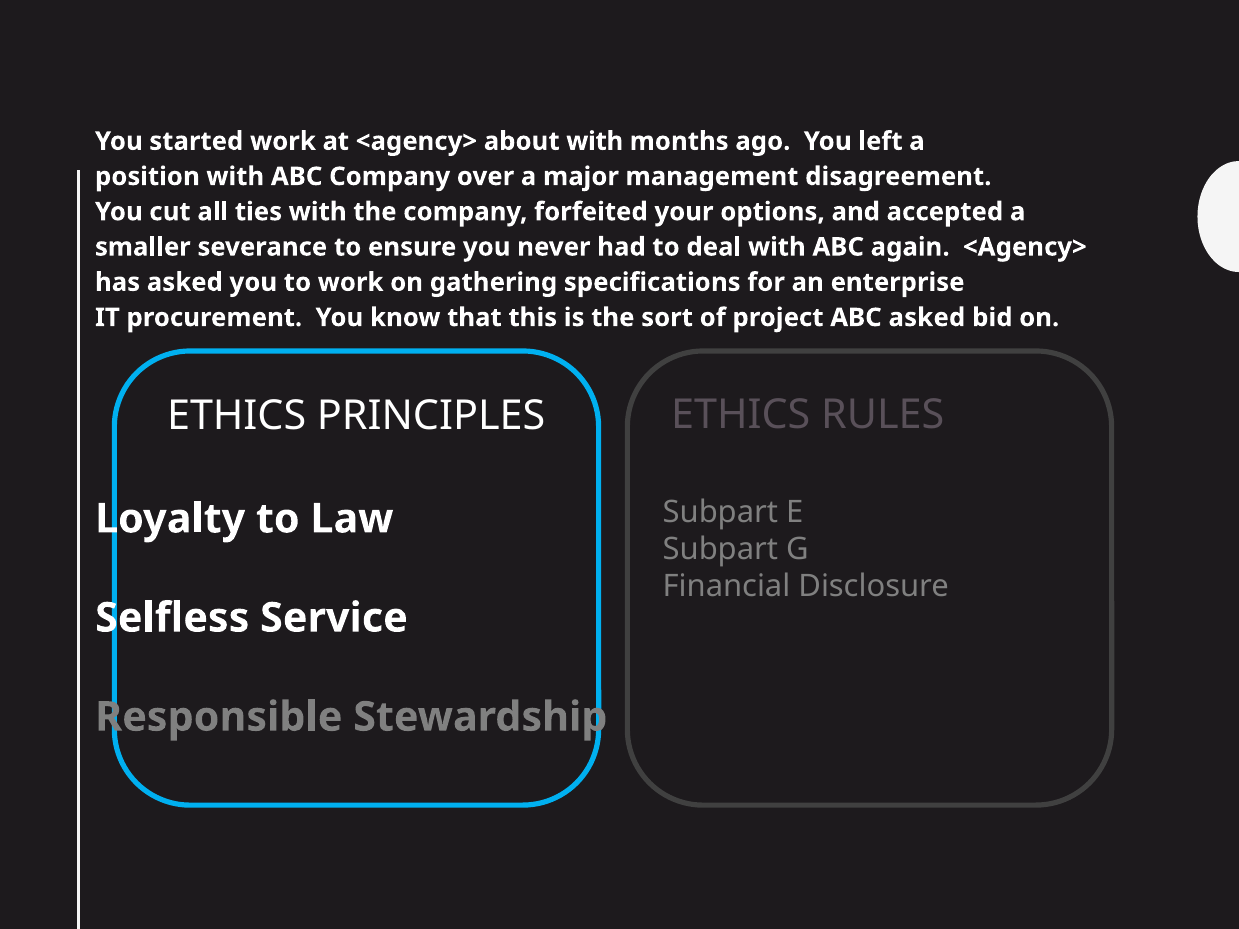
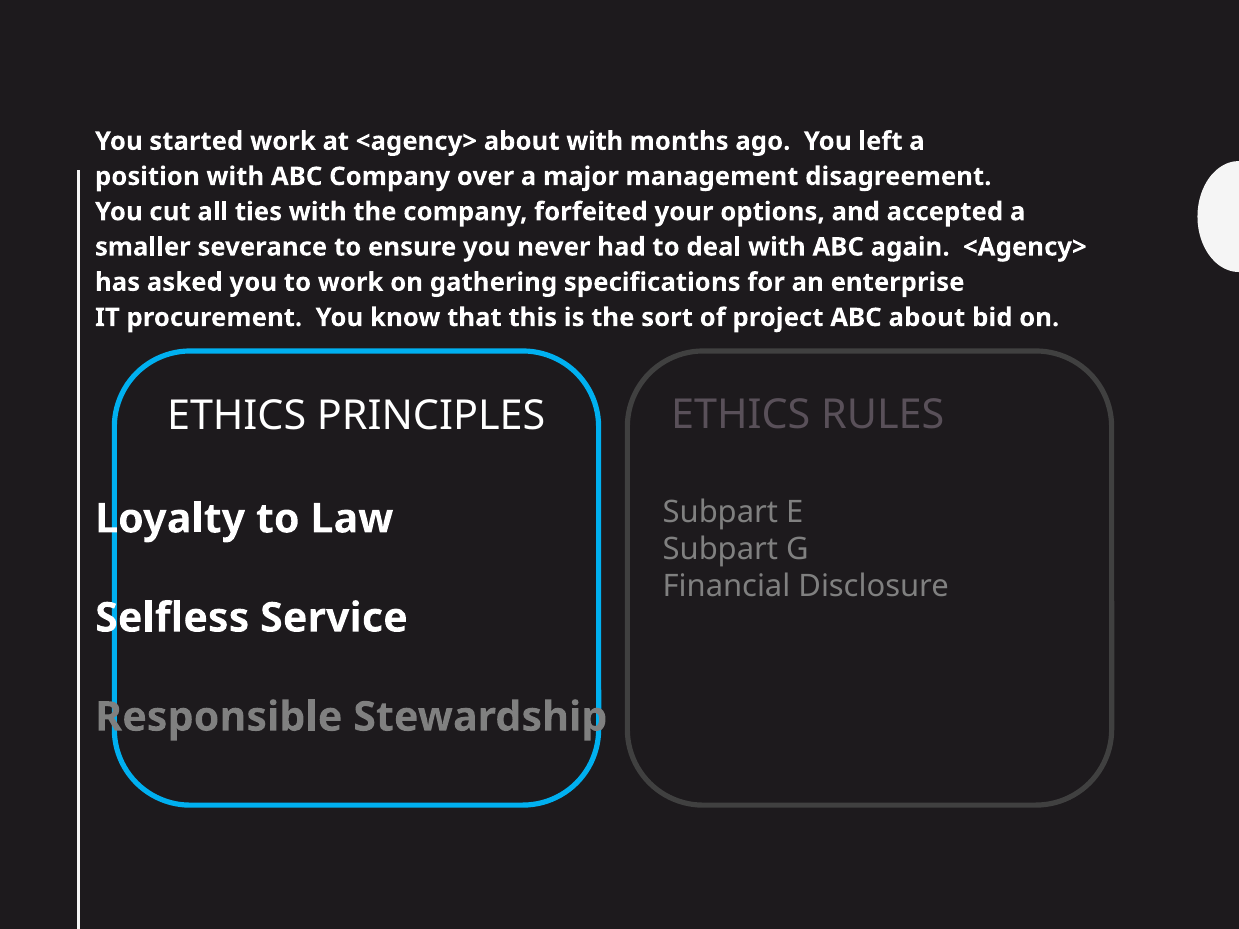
ABC asked: asked -> about
